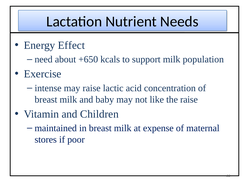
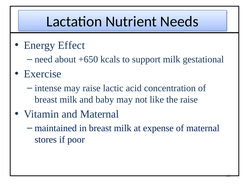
population: population -> gestational
and Children: Children -> Maternal
